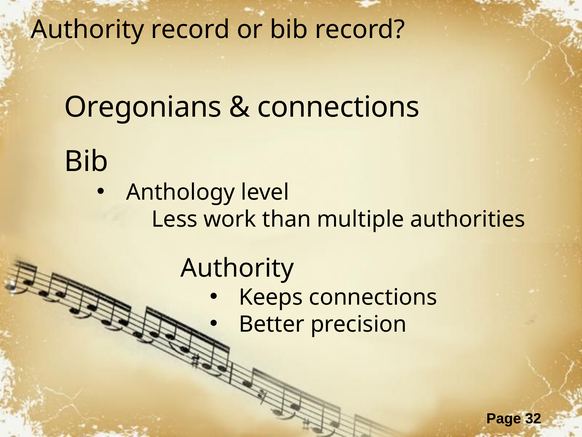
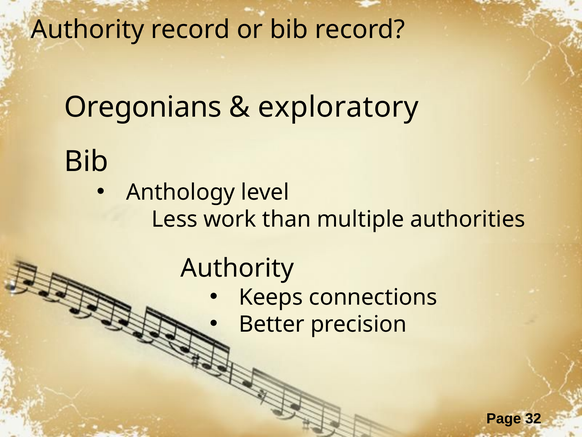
connections at (339, 107): connections -> exploratory
